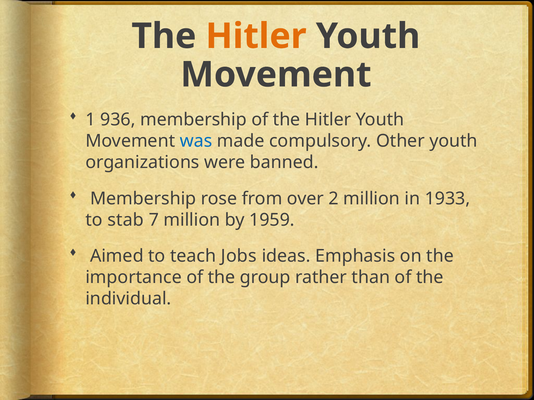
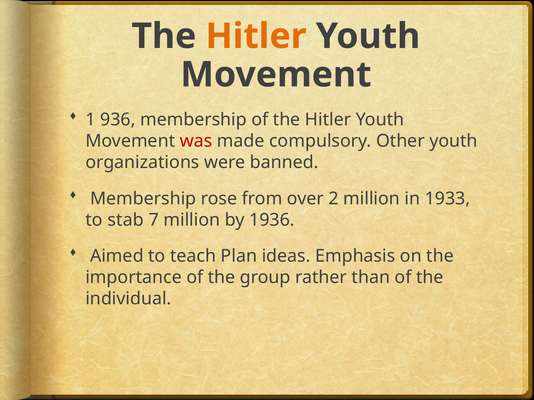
was colour: blue -> red
1959: 1959 -> 1936
Jobs: Jobs -> Plan
